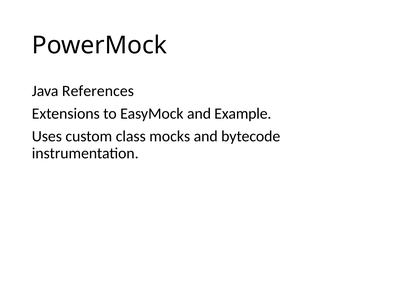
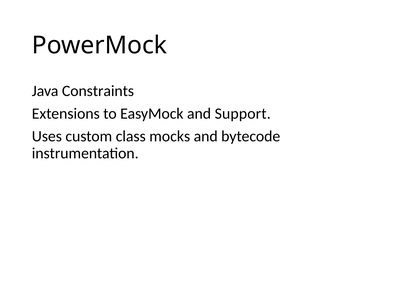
References: References -> Constraints
Example: Example -> Support
